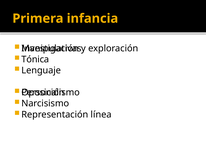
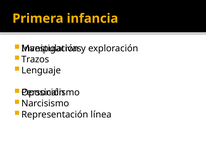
Tónica: Tónica -> Trazos
